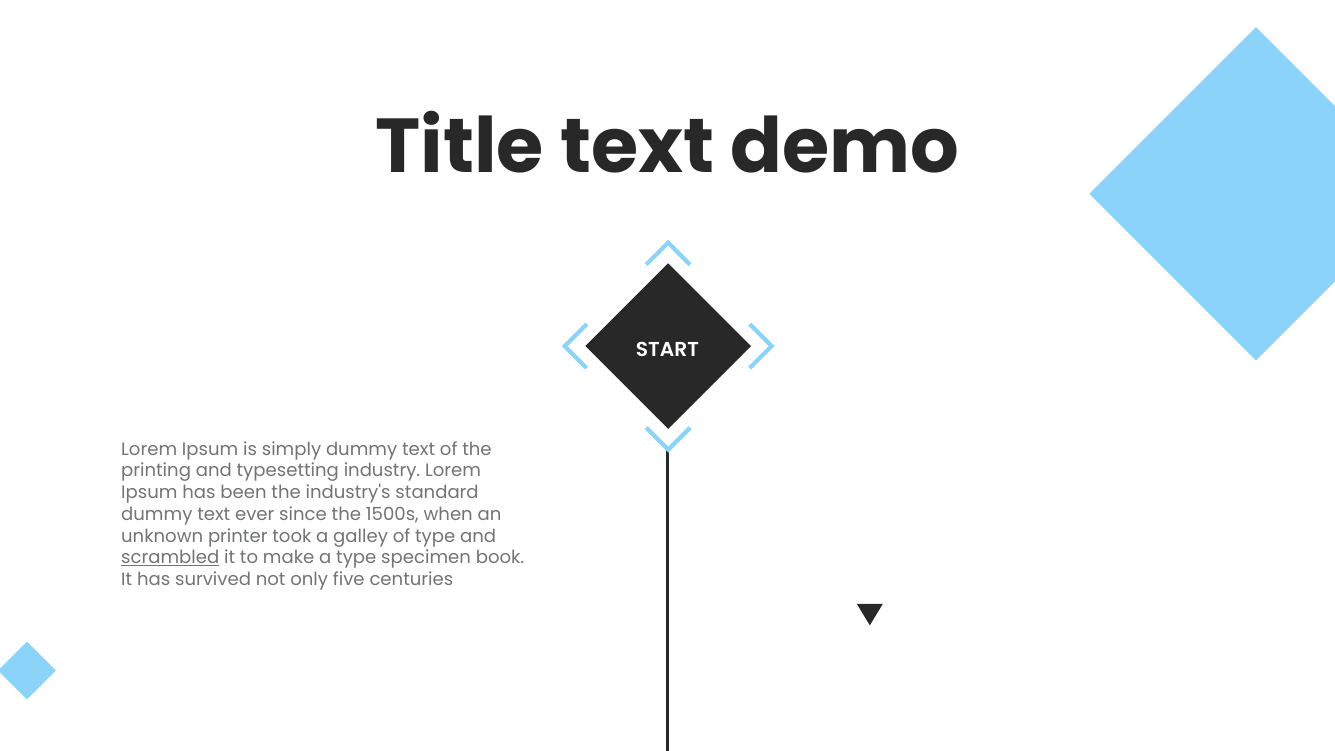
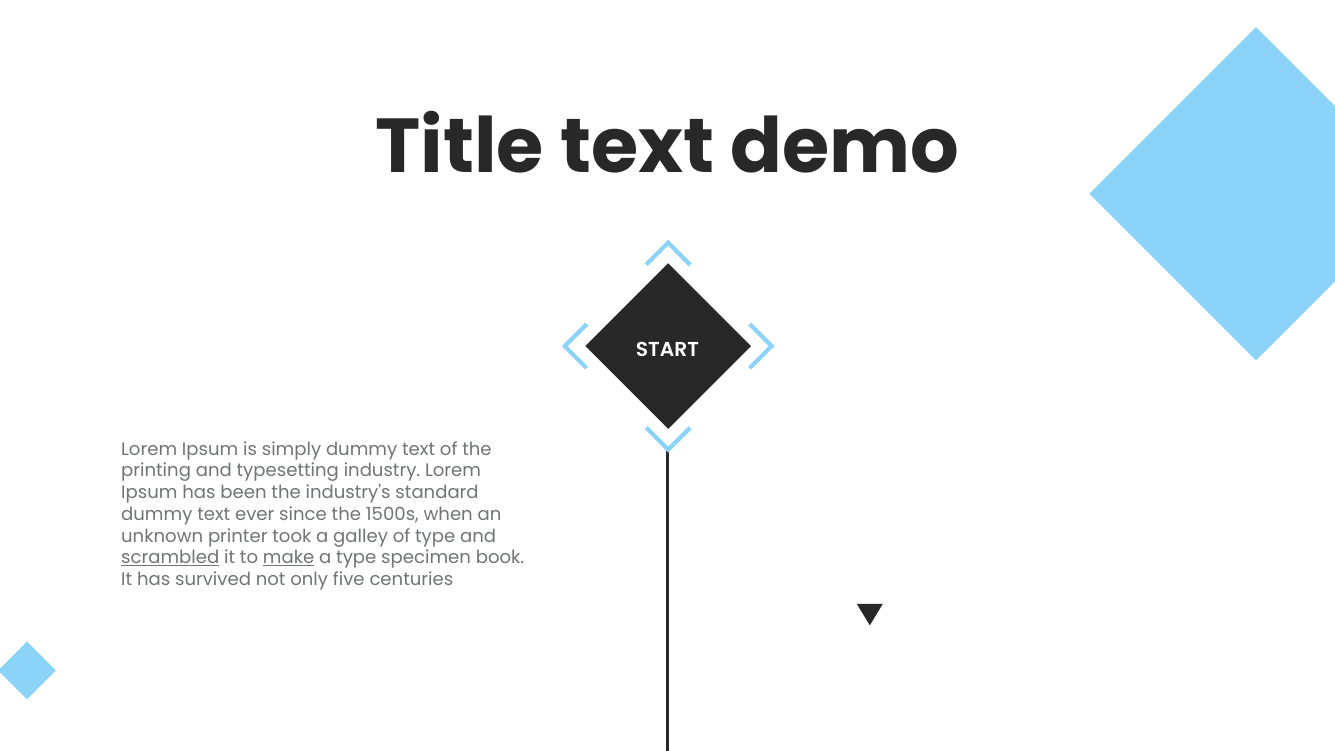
make underline: none -> present
